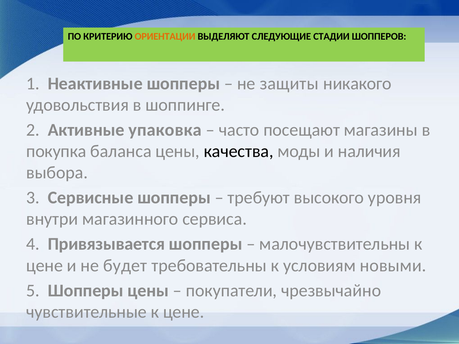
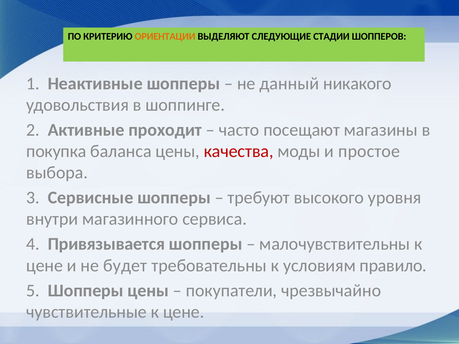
защиты: защиты -> данный
упаковка: упаковка -> проходит
качества colour: black -> red
наличия: наличия -> простое
новыми: новыми -> правило
